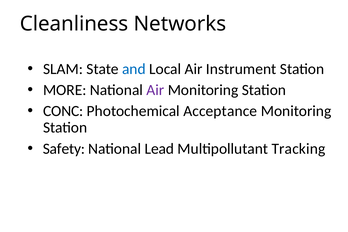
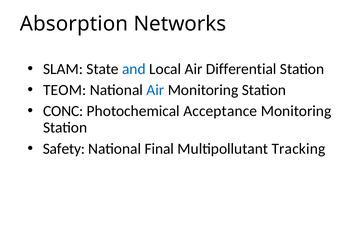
Cleanliness: Cleanliness -> Absorption
Instrument: Instrument -> Differential
MORE: MORE -> TEOM
Air at (155, 90) colour: purple -> blue
Lead: Lead -> Final
